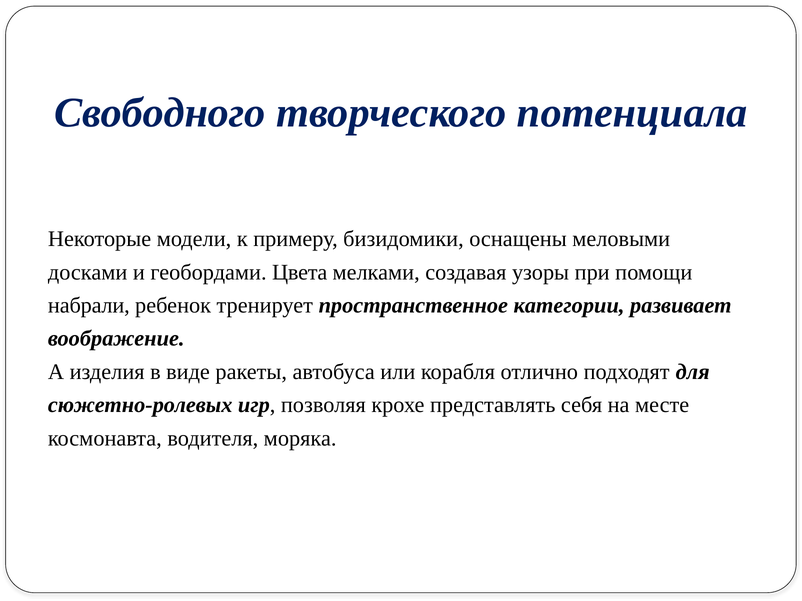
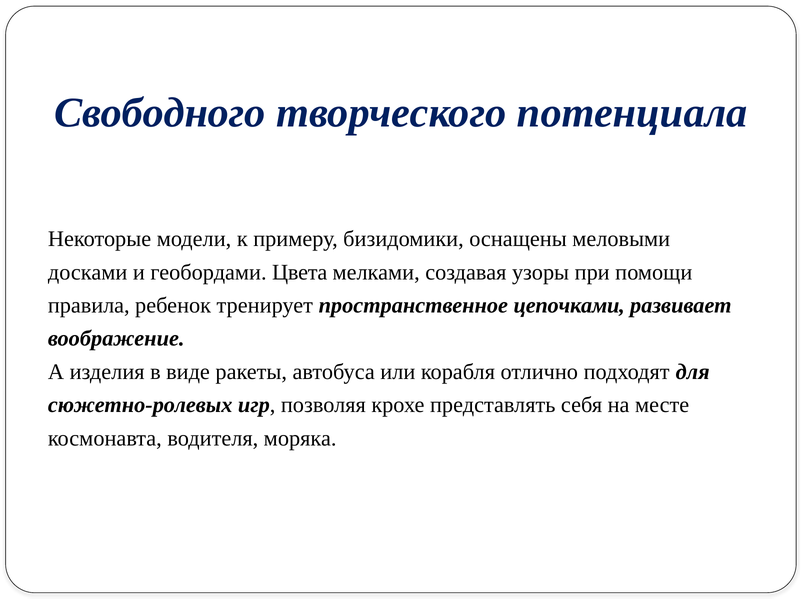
набрали: набрали -> правила
категории: категории -> цепочками
